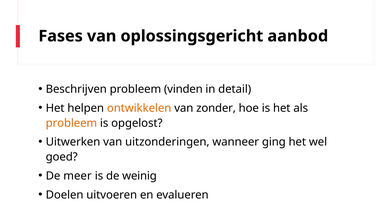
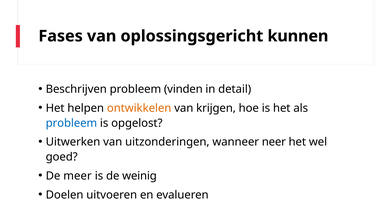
aanbod: aanbod -> kunnen
zonder: zonder -> krijgen
probleem at (71, 123) colour: orange -> blue
ging: ging -> neer
